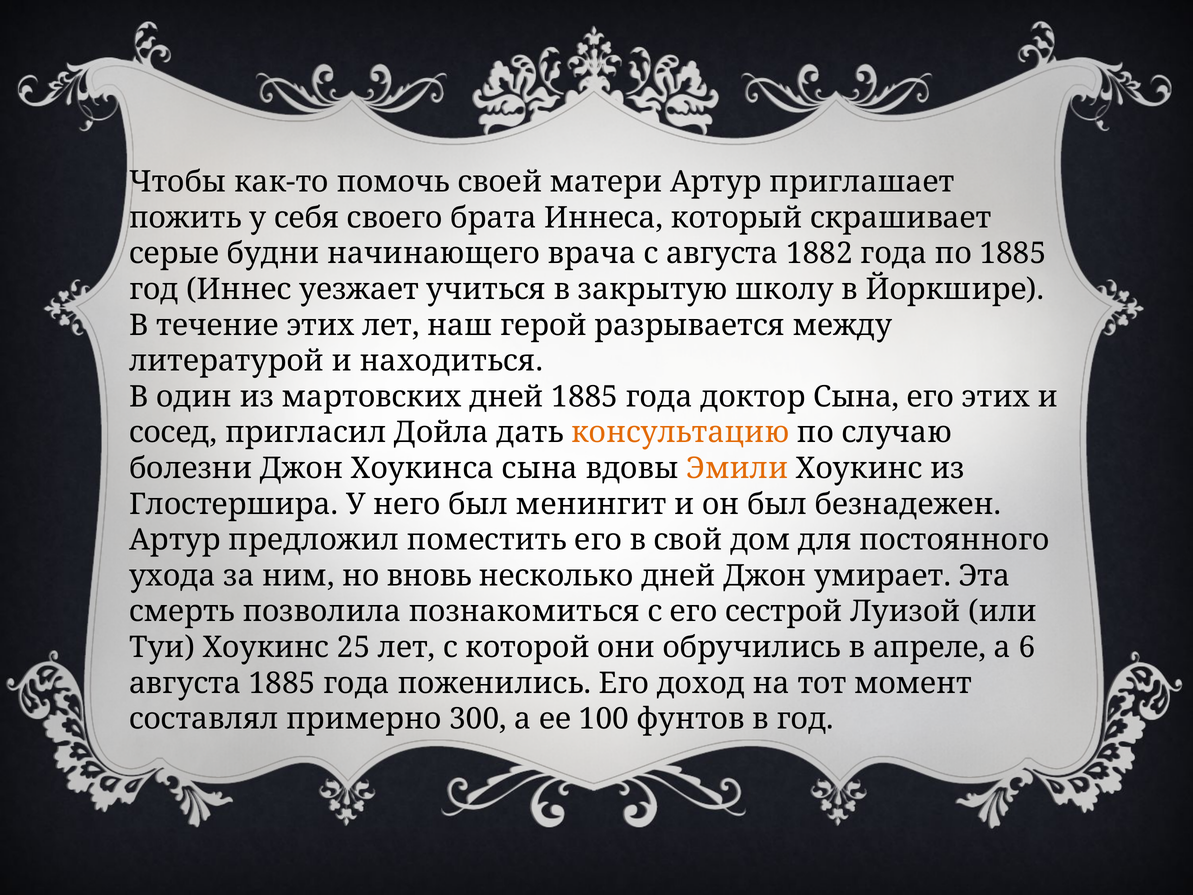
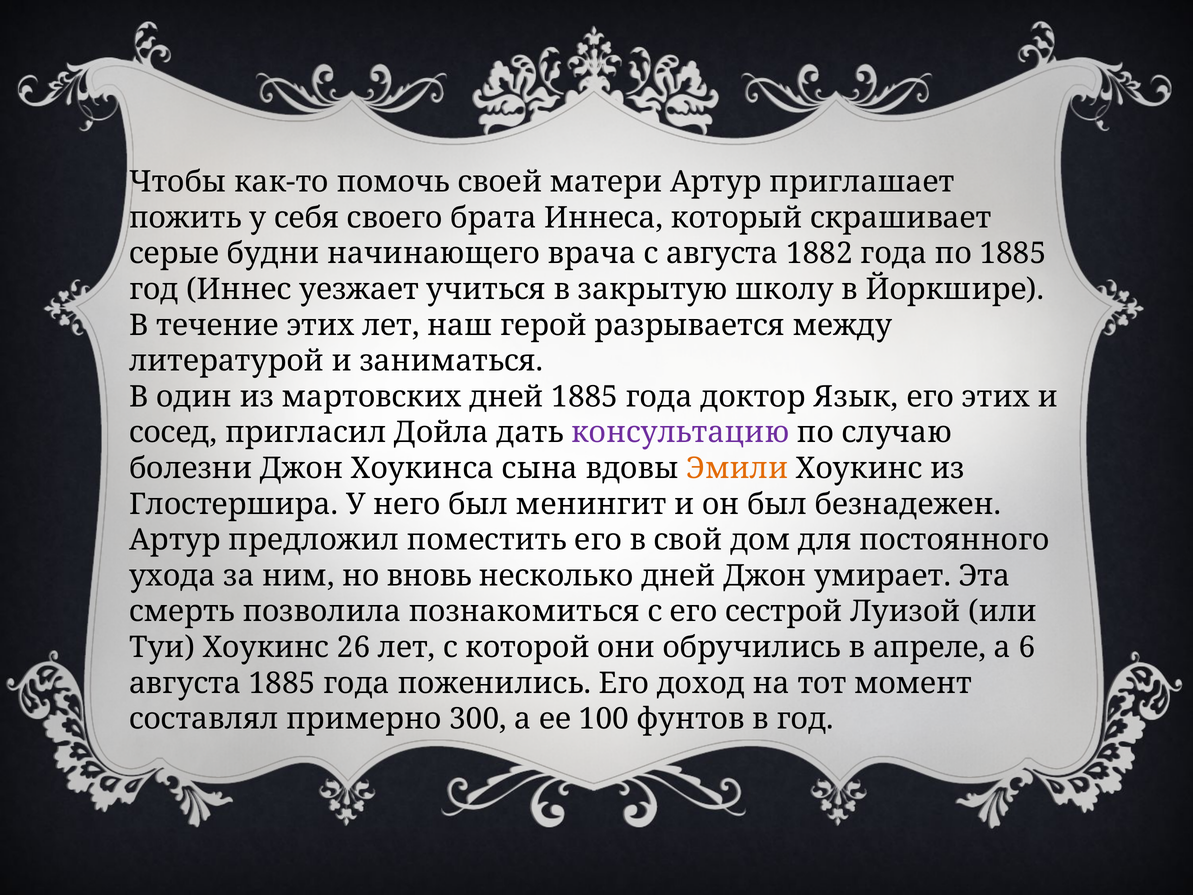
находиться: находиться -> заниматься
доктор Сына: Сына -> Язык
консультацию colour: orange -> purple
25: 25 -> 26
